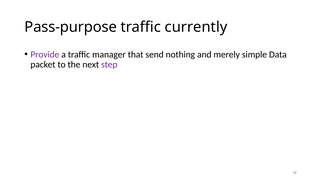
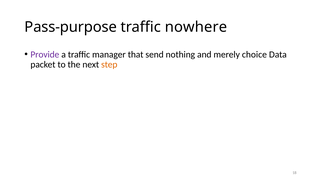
currently: currently -> nowhere
simple: simple -> choice
step colour: purple -> orange
